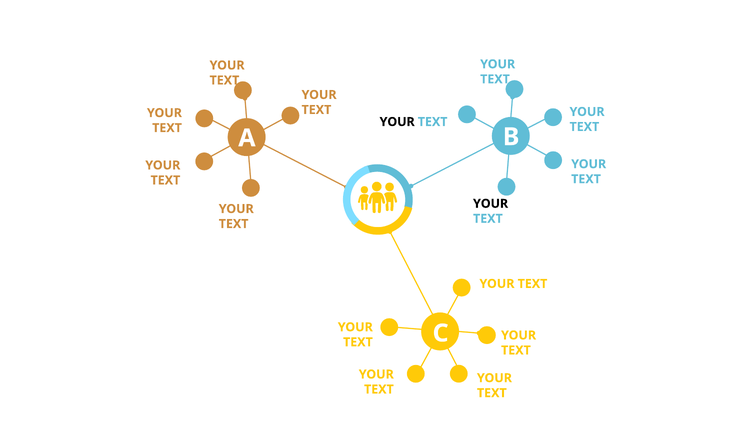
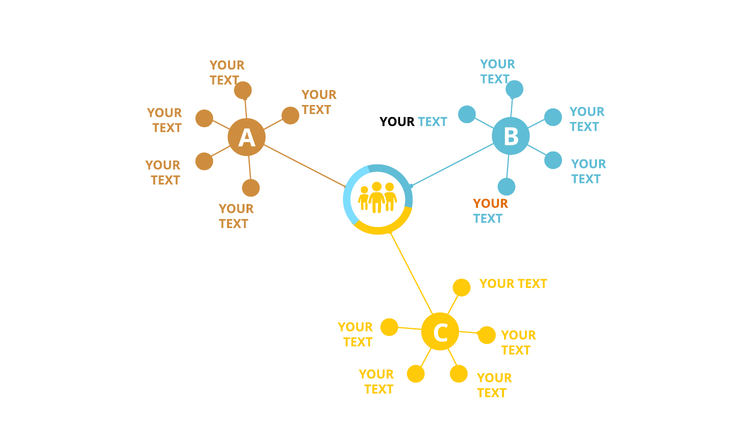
YOUR at (491, 204) colour: black -> orange
